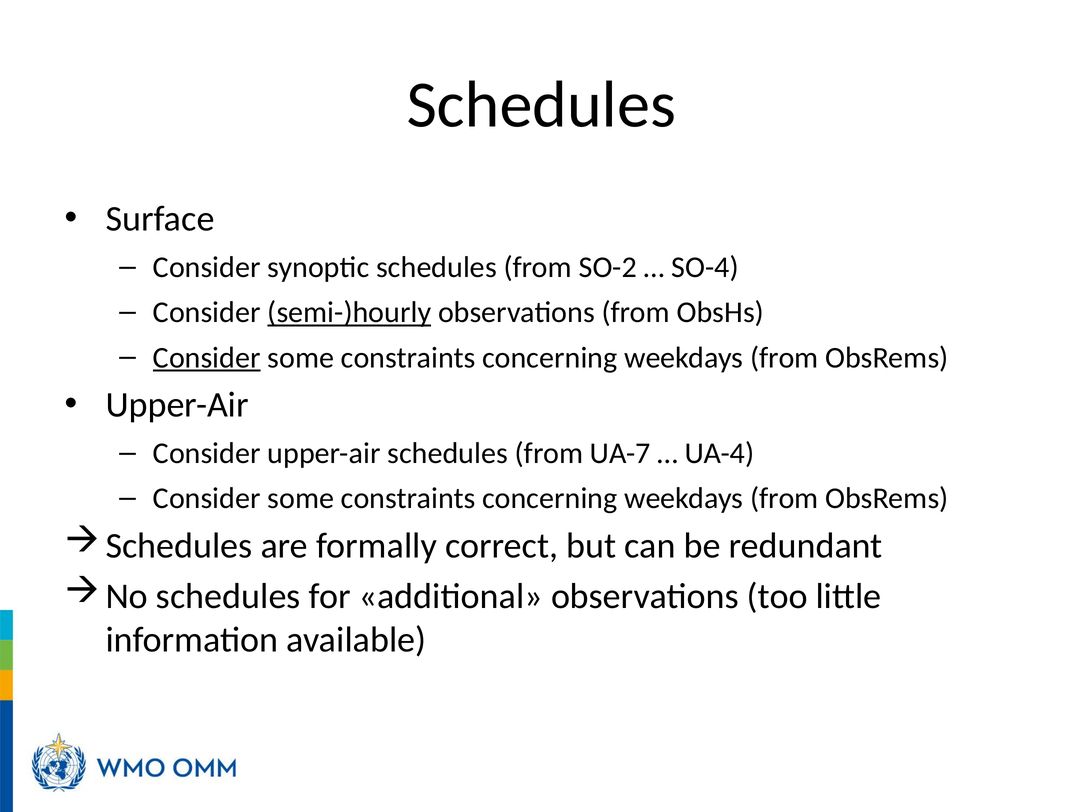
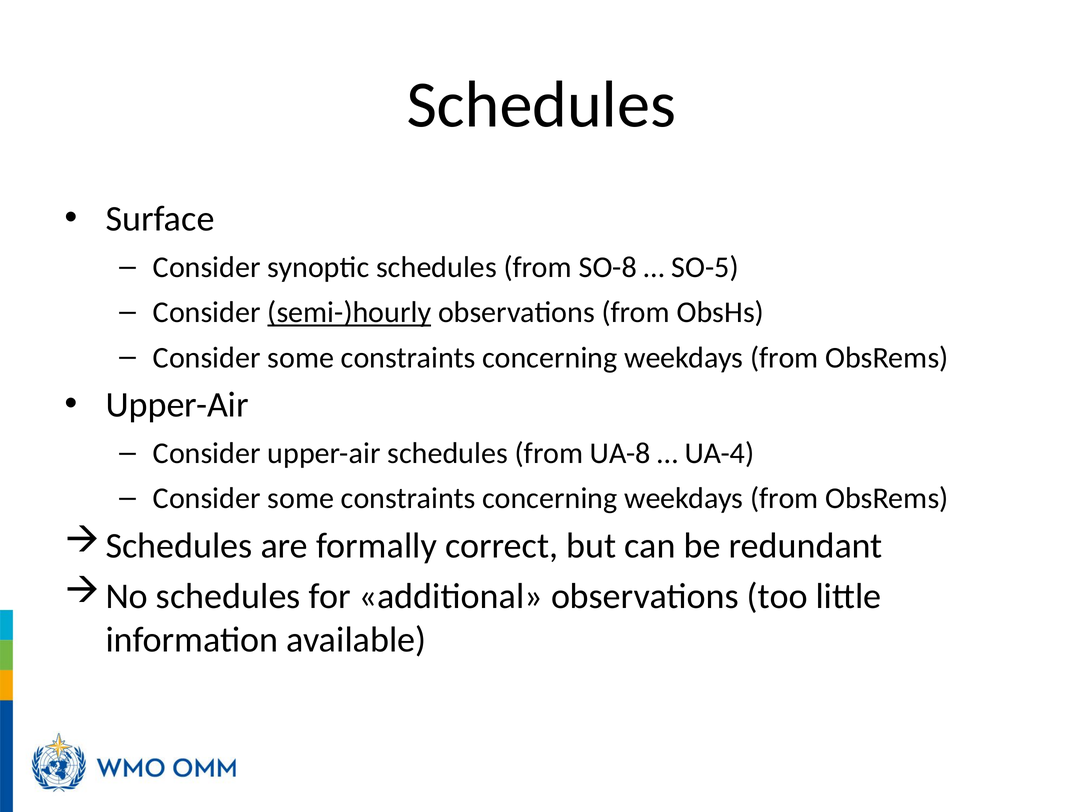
SO-2: SO-2 -> SO-8
SO-4: SO-4 -> SO-5
Consider at (207, 358) underline: present -> none
UA-7: UA-7 -> UA-8
